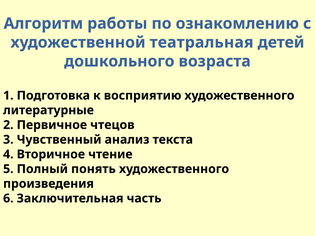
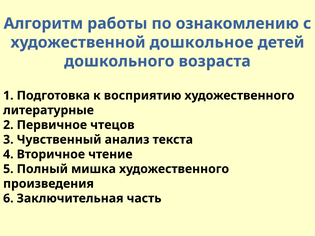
театральная: театральная -> дошкольное
понять: понять -> мишка
